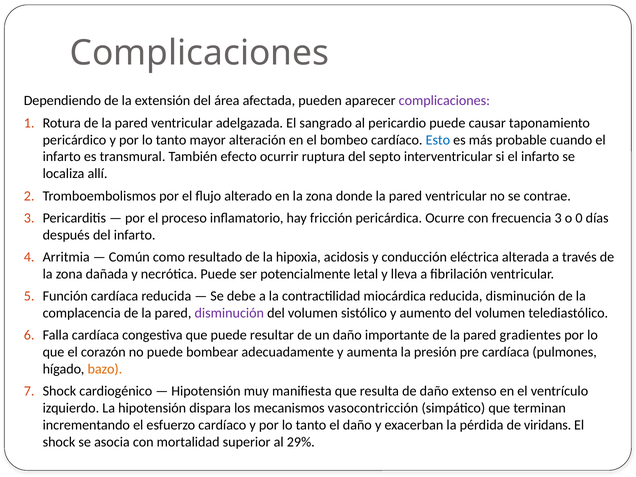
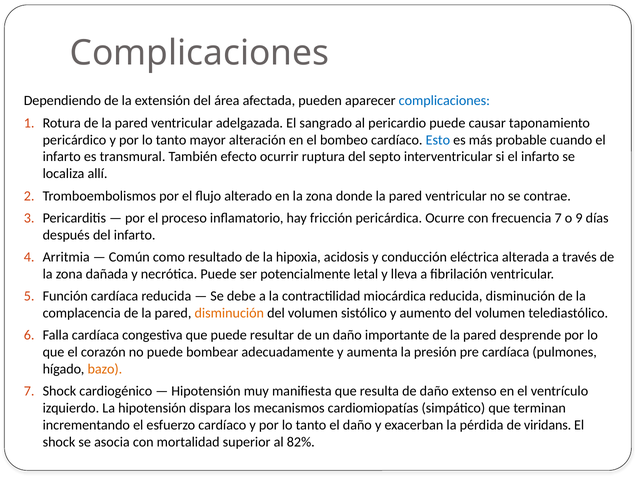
complicaciones at (444, 101) colour: purple -> blue
frecuencia 3: 3 -> 7
0: 0 -> 9
disminución at (229, 313) colour: purple -> orange
gradientes: gradientes -> desprende
vasocontricción: vasocontricción -> cardiomiopatías
29%: 29% -> 82%
